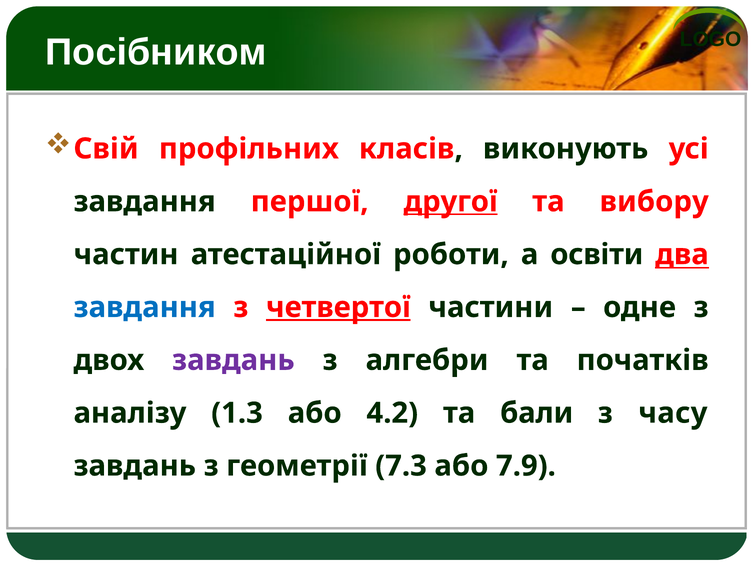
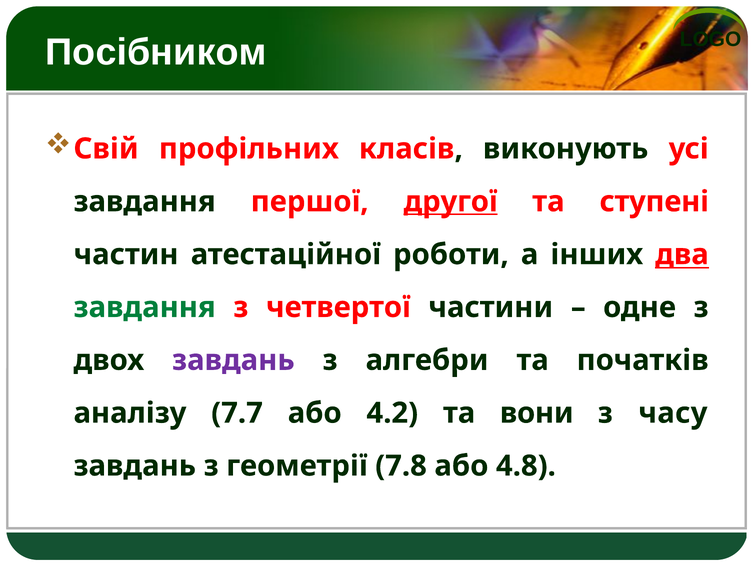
вибору: вибору -> ступені
освіти: освіти -> інших
завдання at (145, 307) colour: blue -> green
четвертої underline: present -> none
1.3: 1.3 -> 7.7
бали: бали -> вони
7.3: 7.3 -> 7.8
7.9: 7.9 -> 4.8
